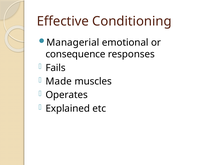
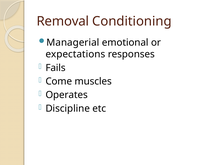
Effective: Effective -> Removal
consequence: consequence -> expectations
Made: Made -> Come
Explained: Explained -> Discipline
